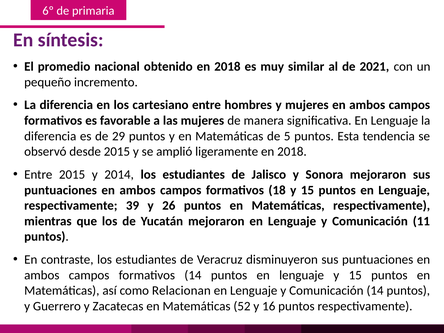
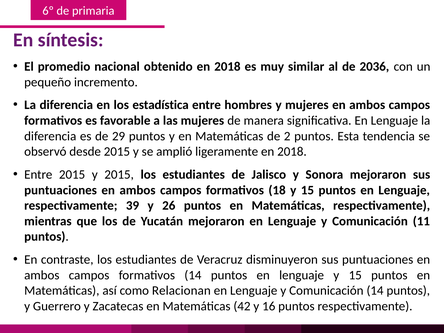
2021: 2021 -> 2036
cartesiano: cartesiano -> estadística
5: 5 -> 2
y 2014: 2014 -> 2015
52: 52 -> 42
